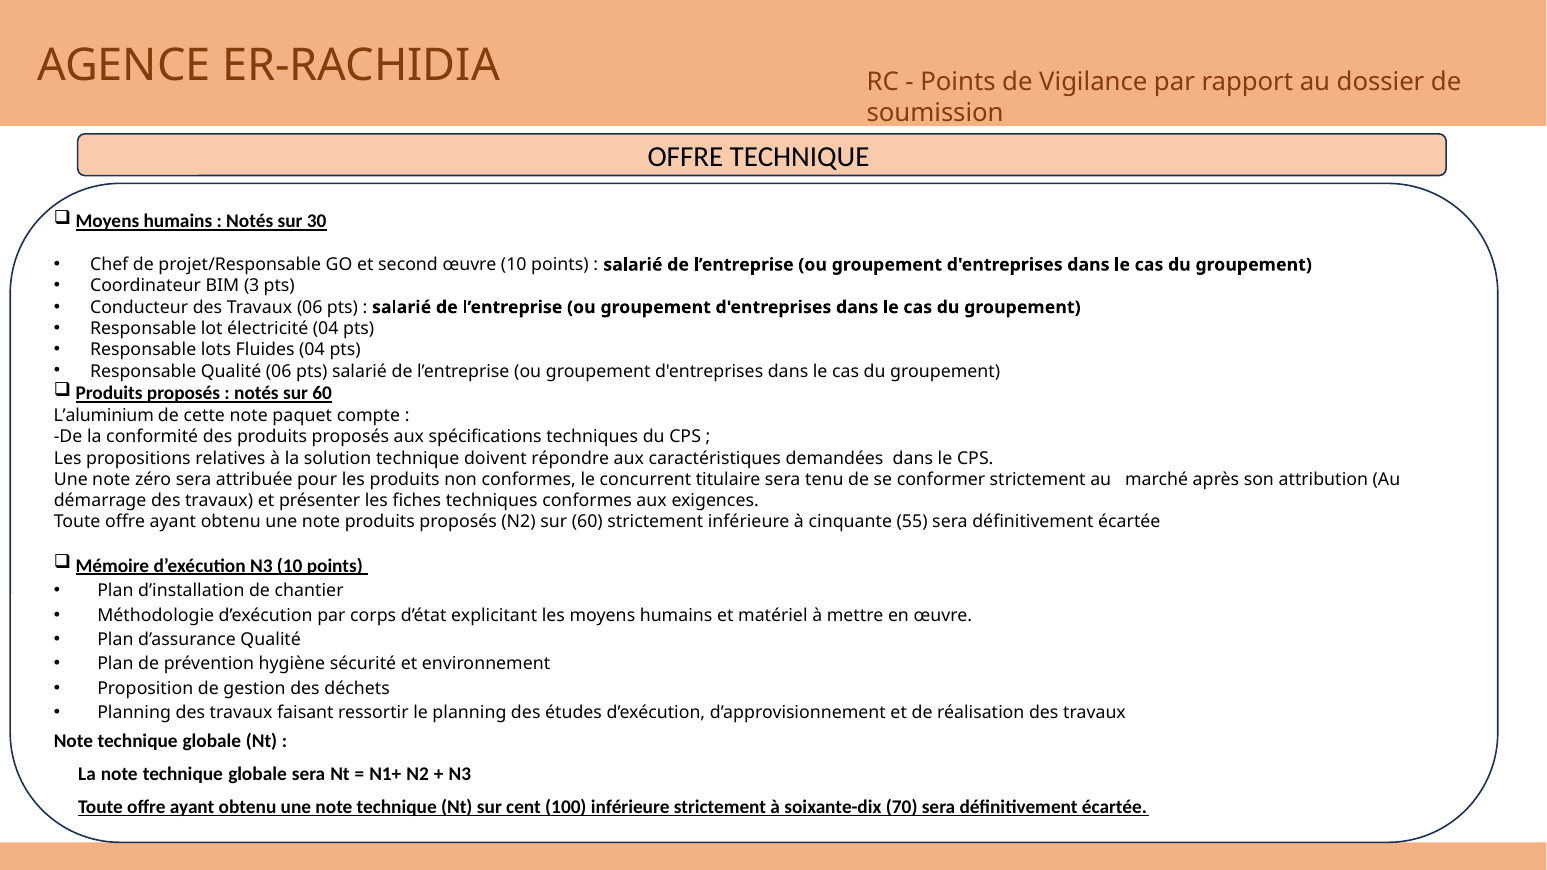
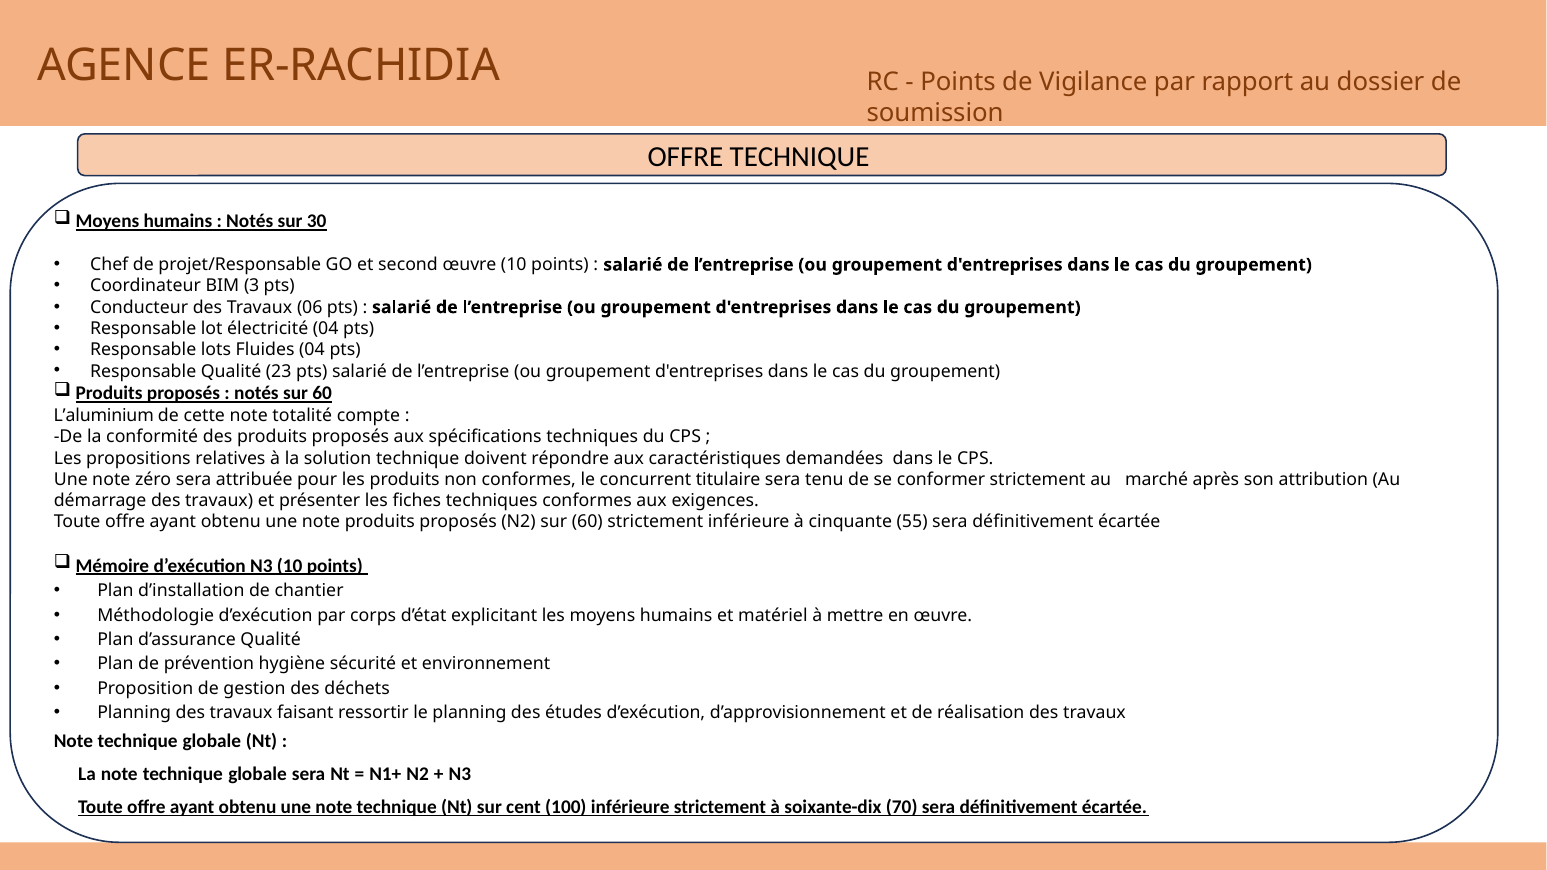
Qualité 06: 06 -> 23
paquet: paquet -> totalité
